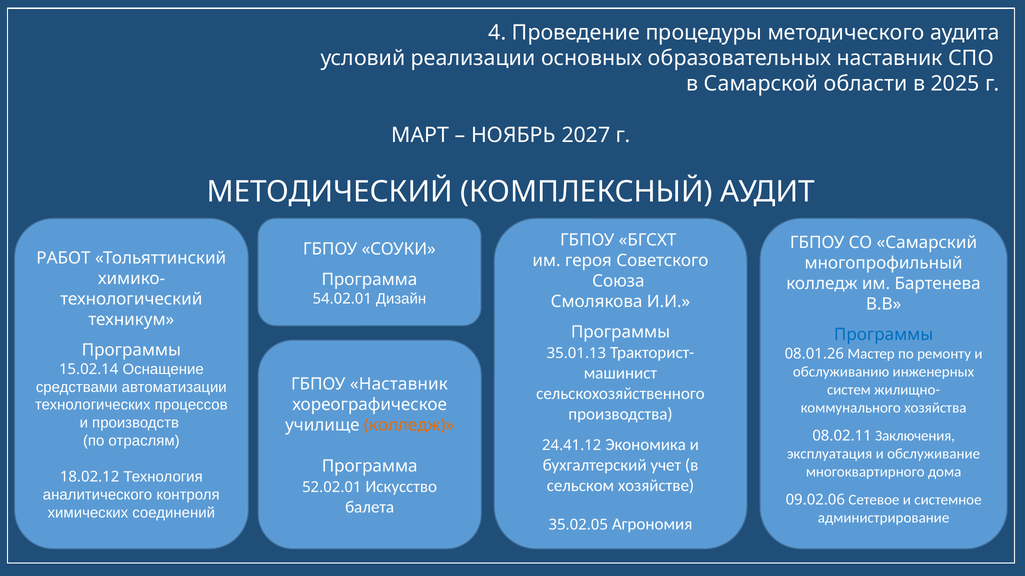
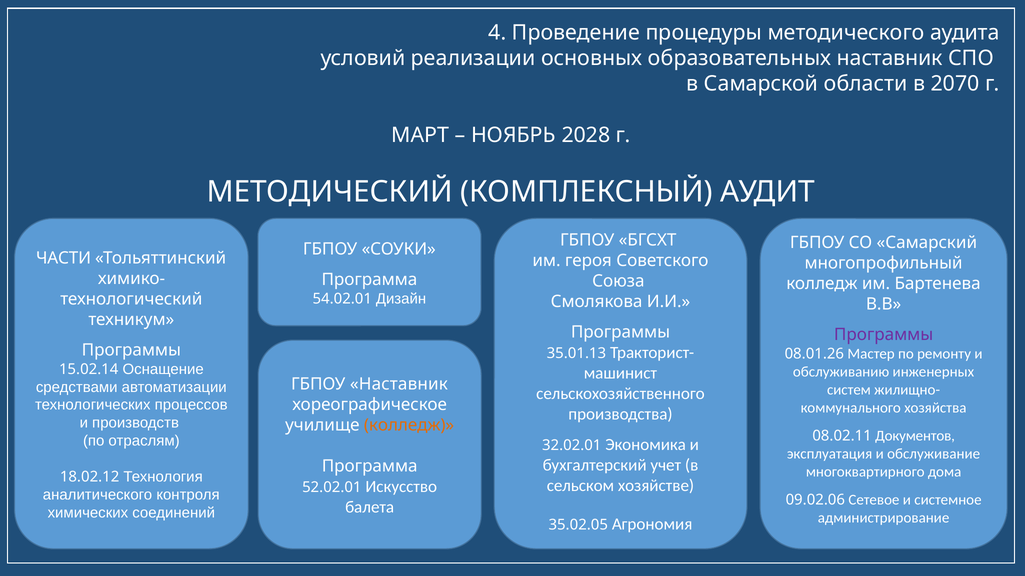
2025: 2025 -> 2070
2027: 2027 -> 2028
РАБОТ: РАБОТ -> ЧАСТИ
Программы at (884, 335) colour: blue -> purple
Заключения: Заключения -> Документов
24.41.12: 24.41.12 -> 32.02.01
